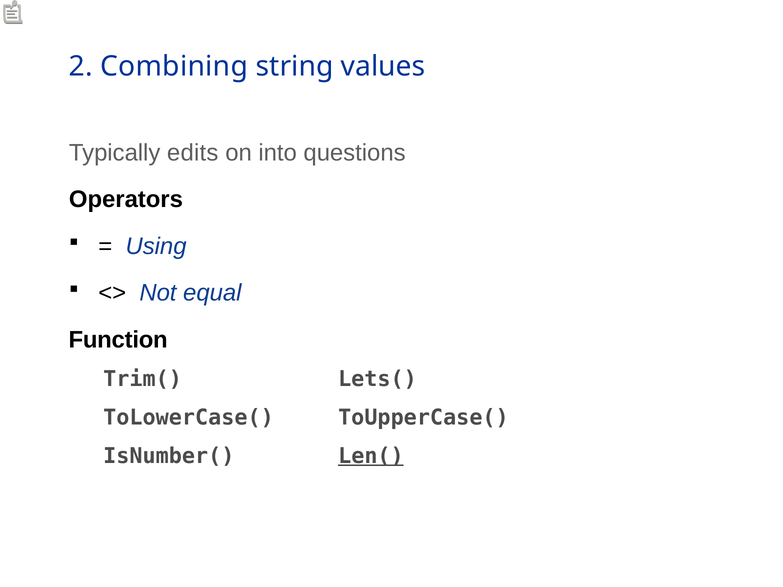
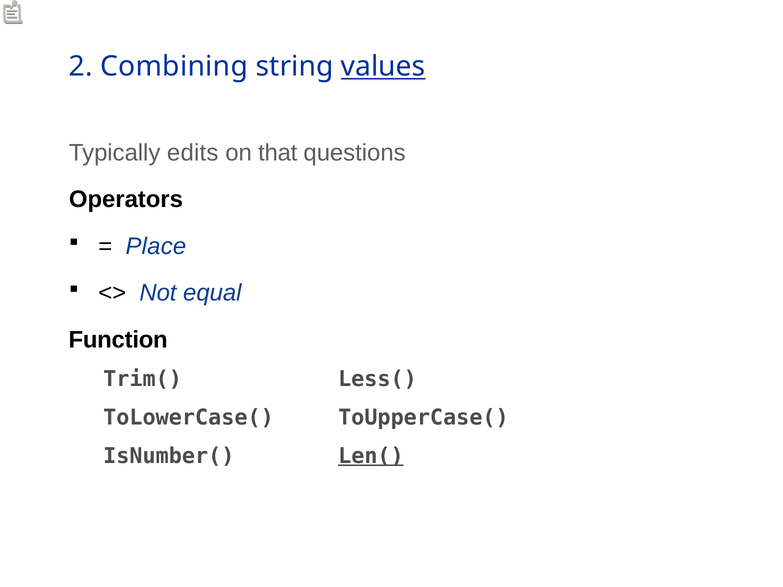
values underline: none -> present
into: into -> that
Using: Using -> Place
Lets(: Lets( -> Less(
